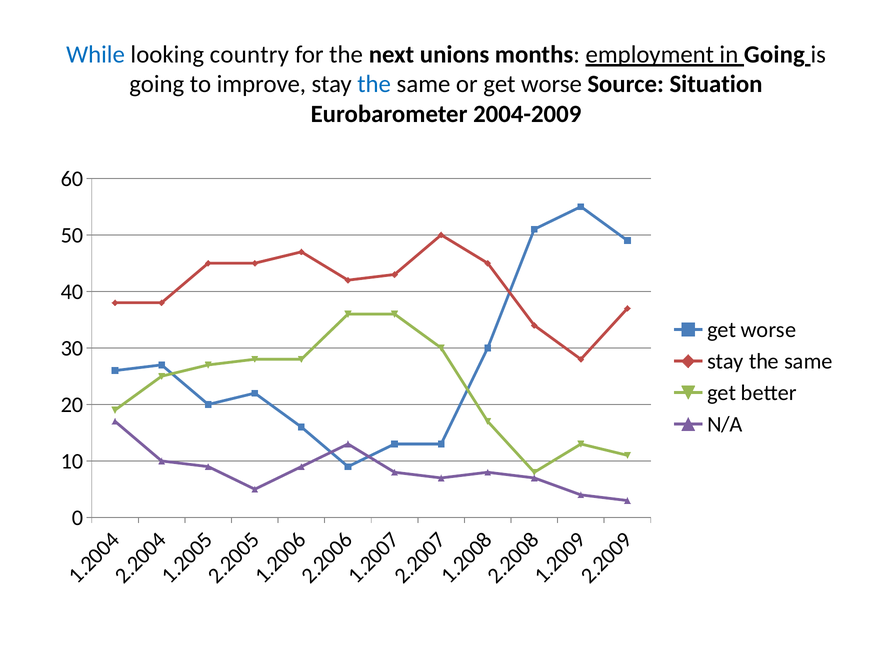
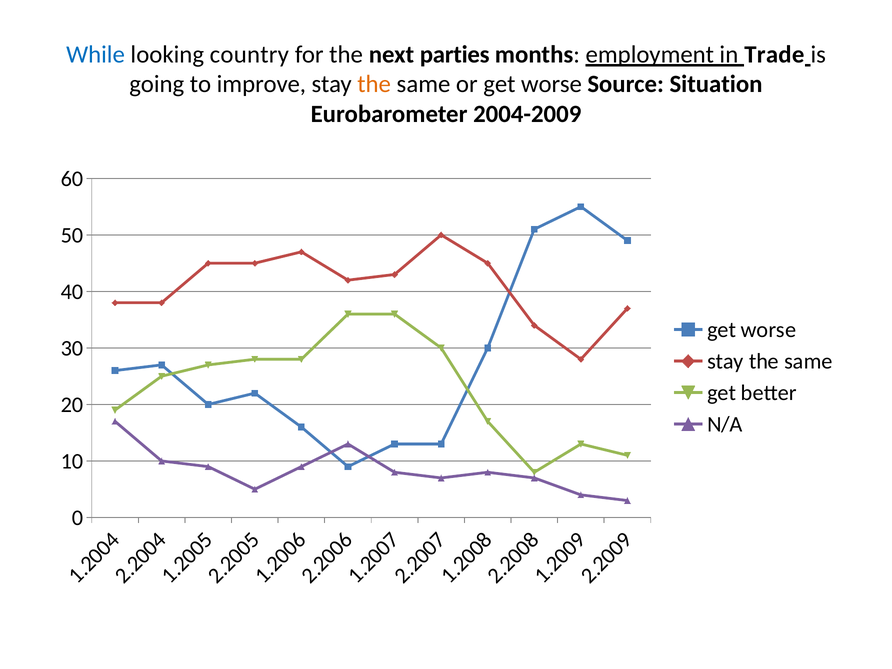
unions: unions -> parties
in Going: Going -> Trade
the at (374, 84) colour: blue -> orange
